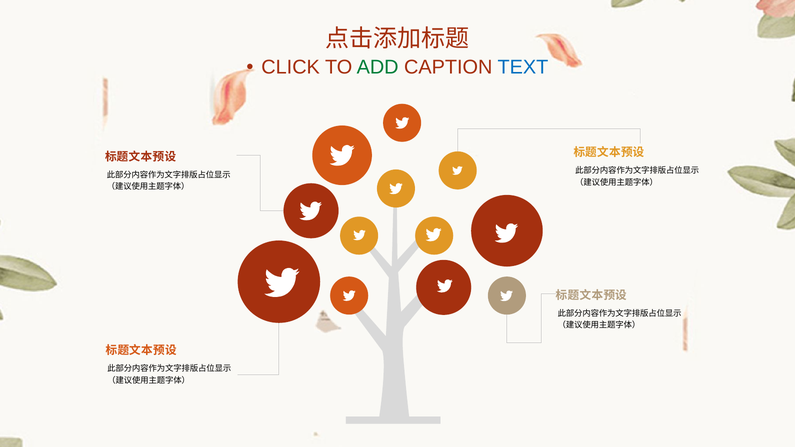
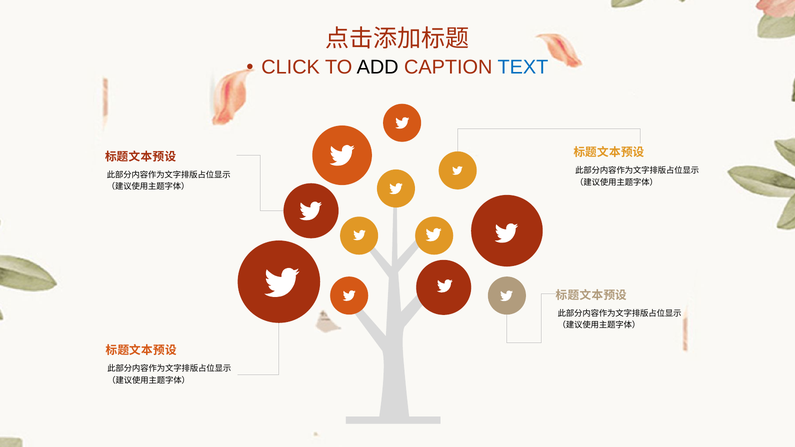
ADD colour: green -> black
